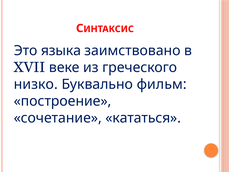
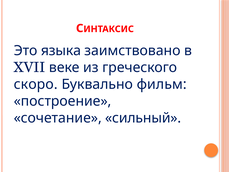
низко: низко -> скоро
кататься: кататься -> сильный
